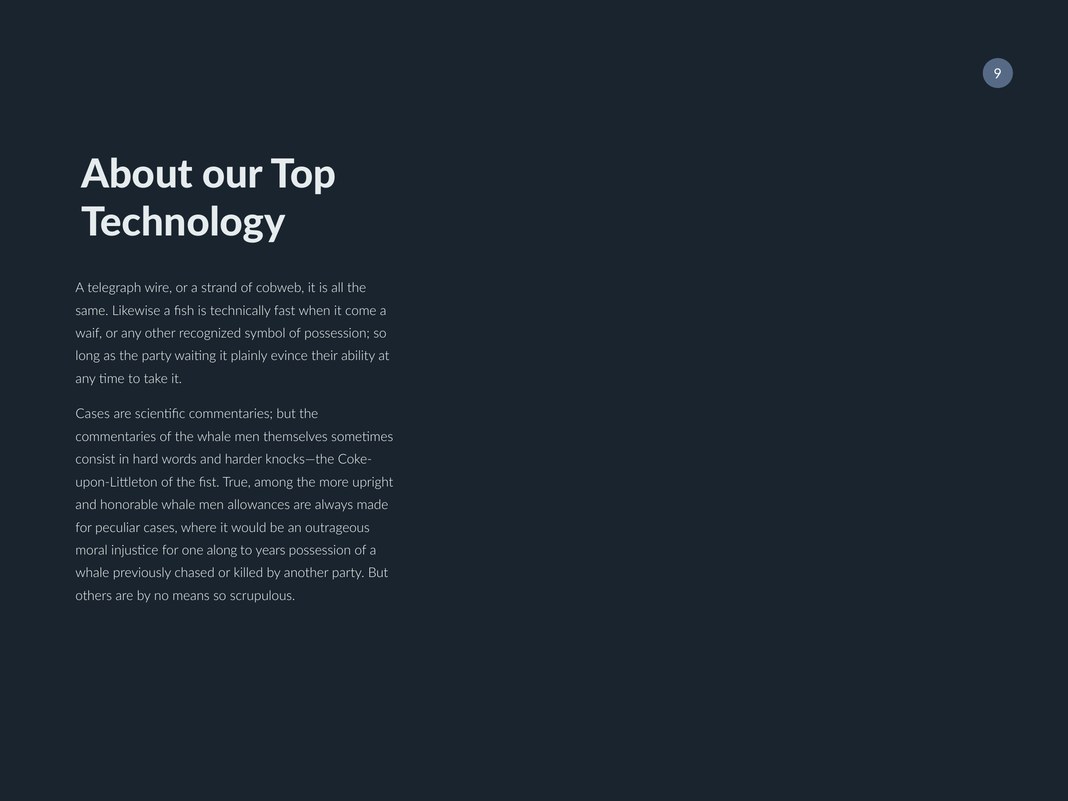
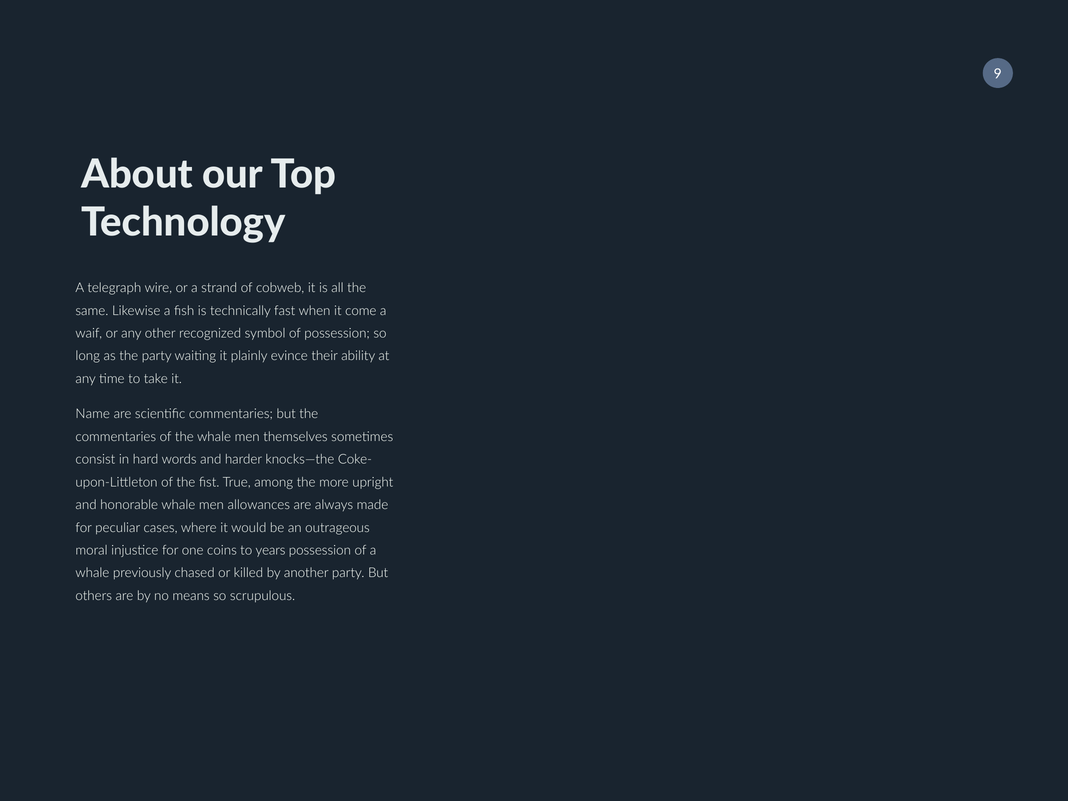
Cases at (93, 414): Cases -> Name
along: along -> coins
